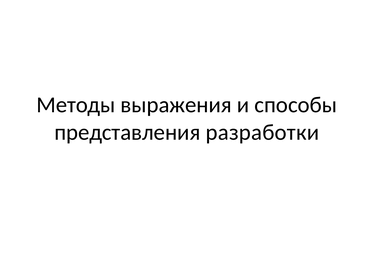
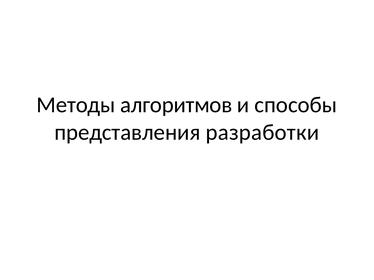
выражения: выражения -> алгоритмов
